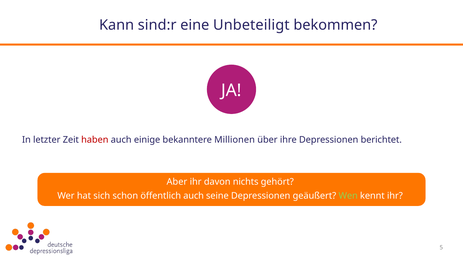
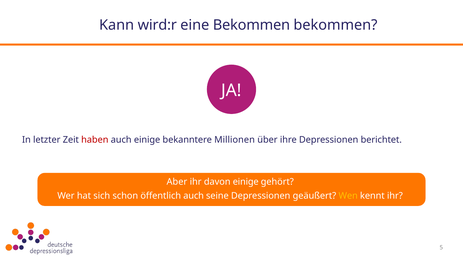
sind:r: sind:r -> wird:r
eine Unbeteiligt: Unbeteiligt -> Bekommen
davon nichts: nichts -> einige
Wen colour: light green -> yellow
